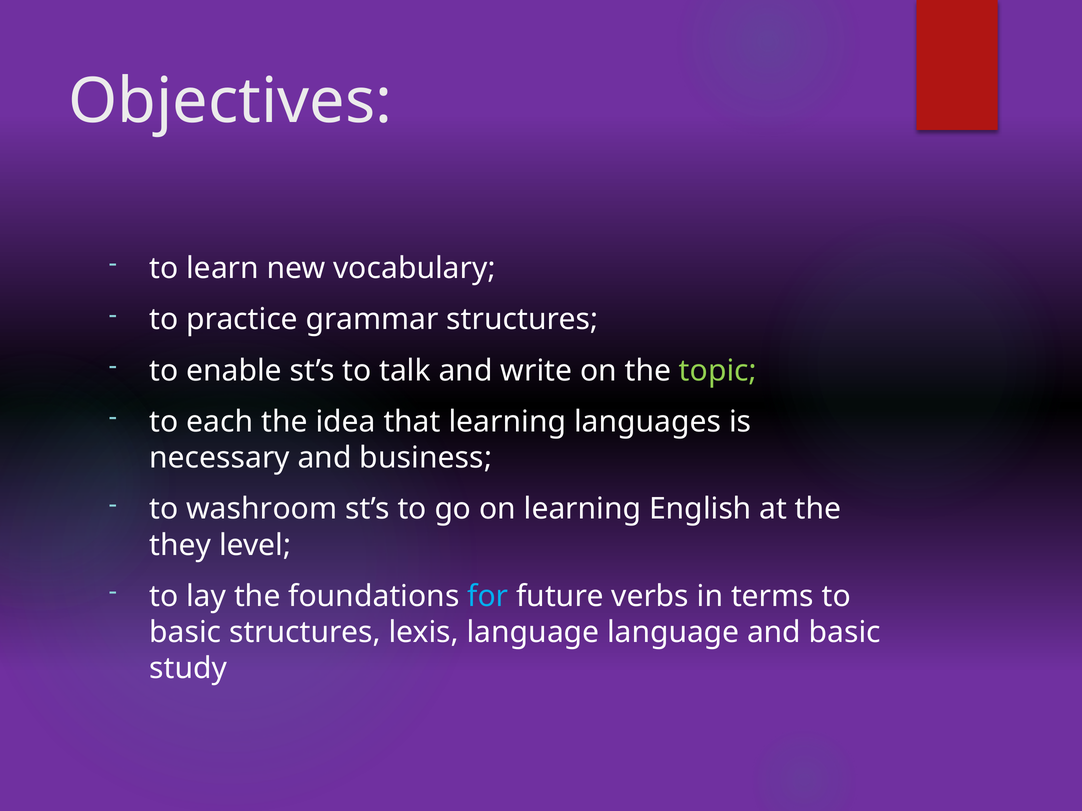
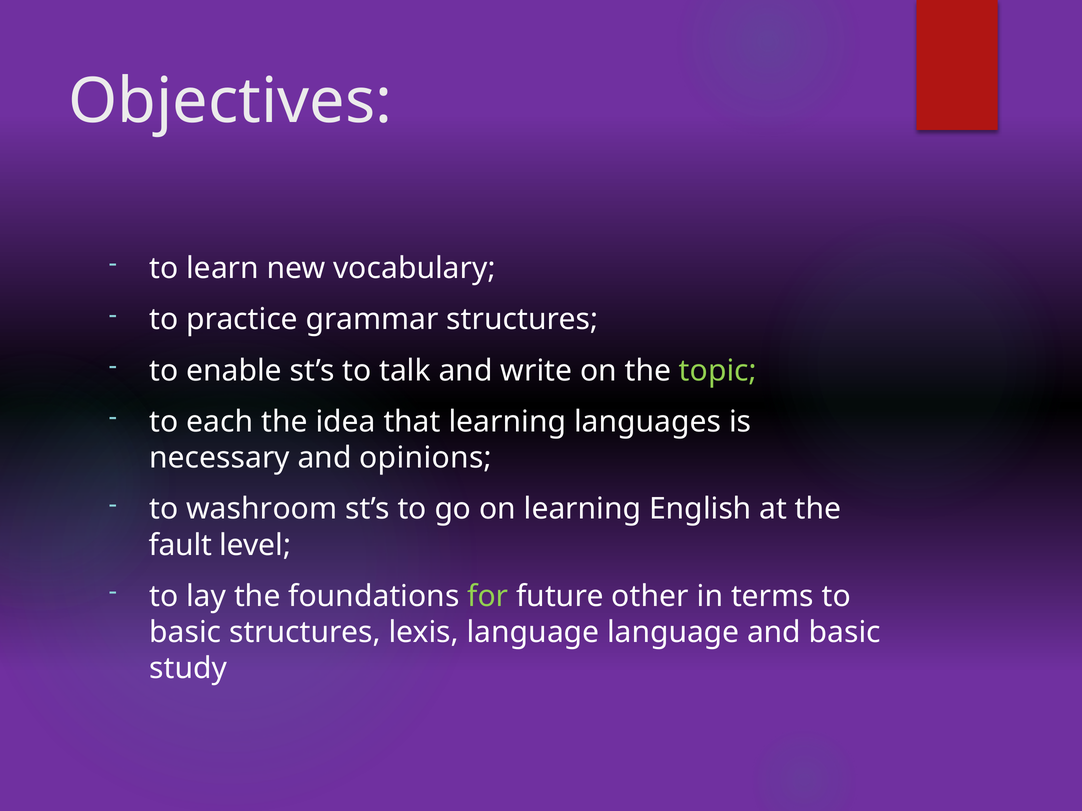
business: business -> opinions
they: they -> fault
for colour: light blue -> light green
verbs: verbs -> other
